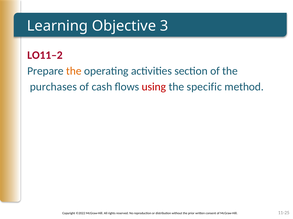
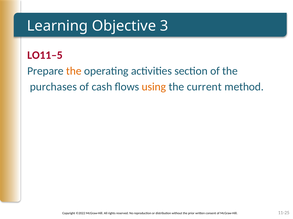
LO11–2: LO11–2 -> LO11–5
using colour: red -> orange
specific: specific -> current
